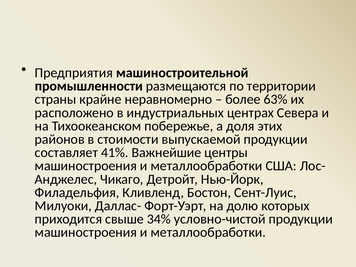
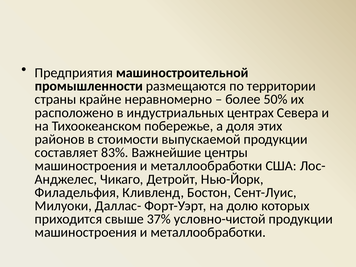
63%: 63% -> 50%
41%: 41% -> 83%
34%: 34% -> 37%
